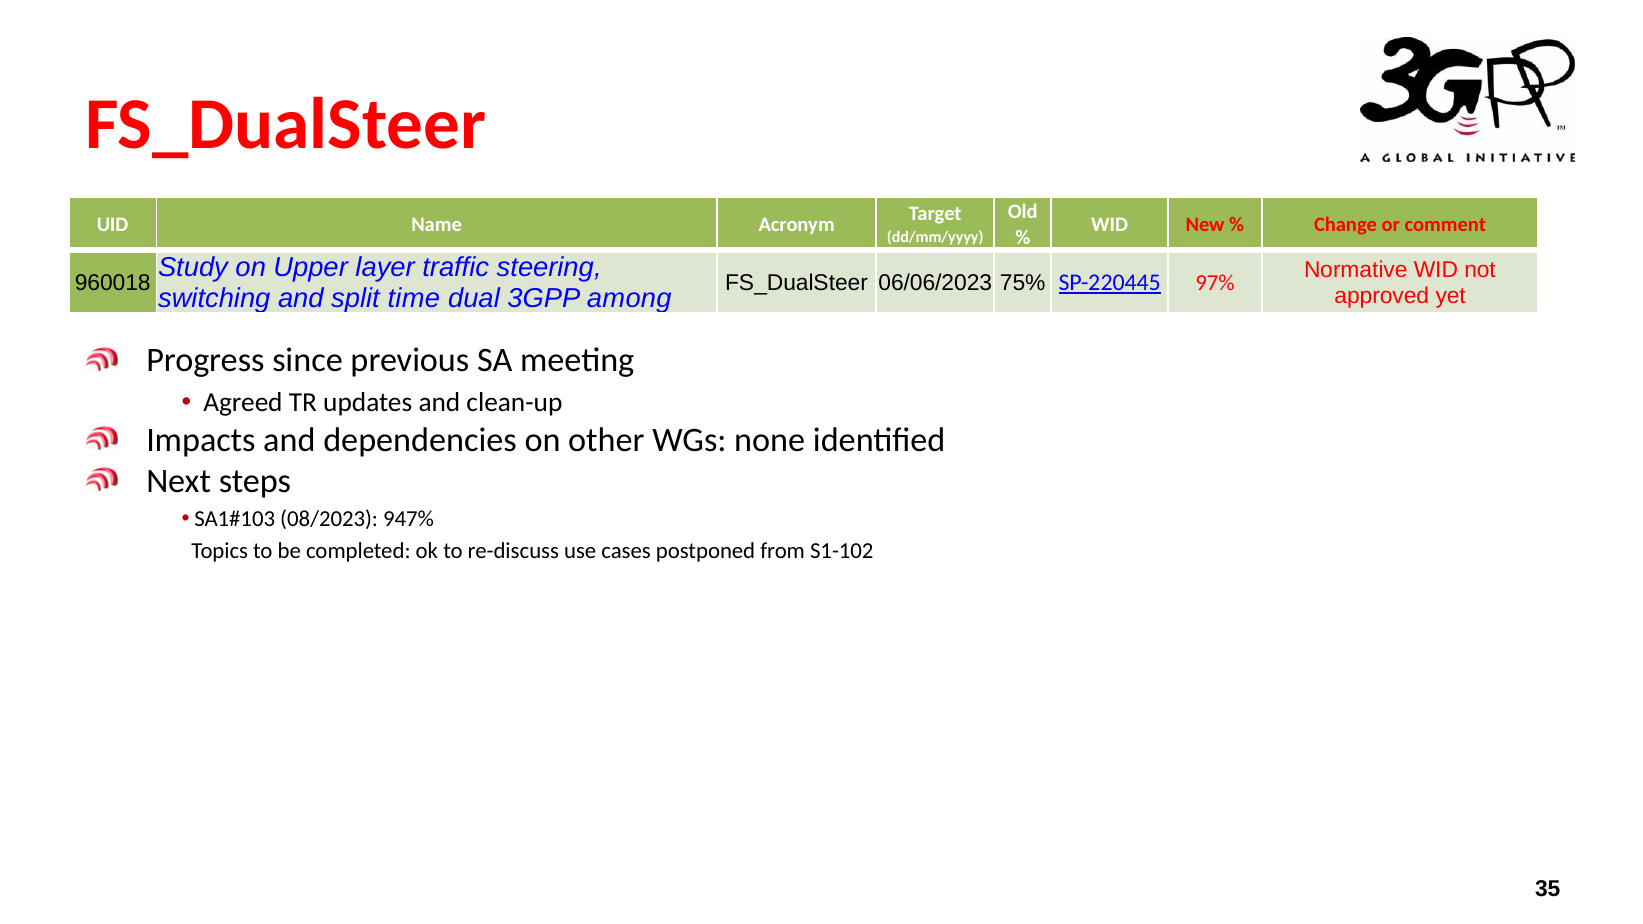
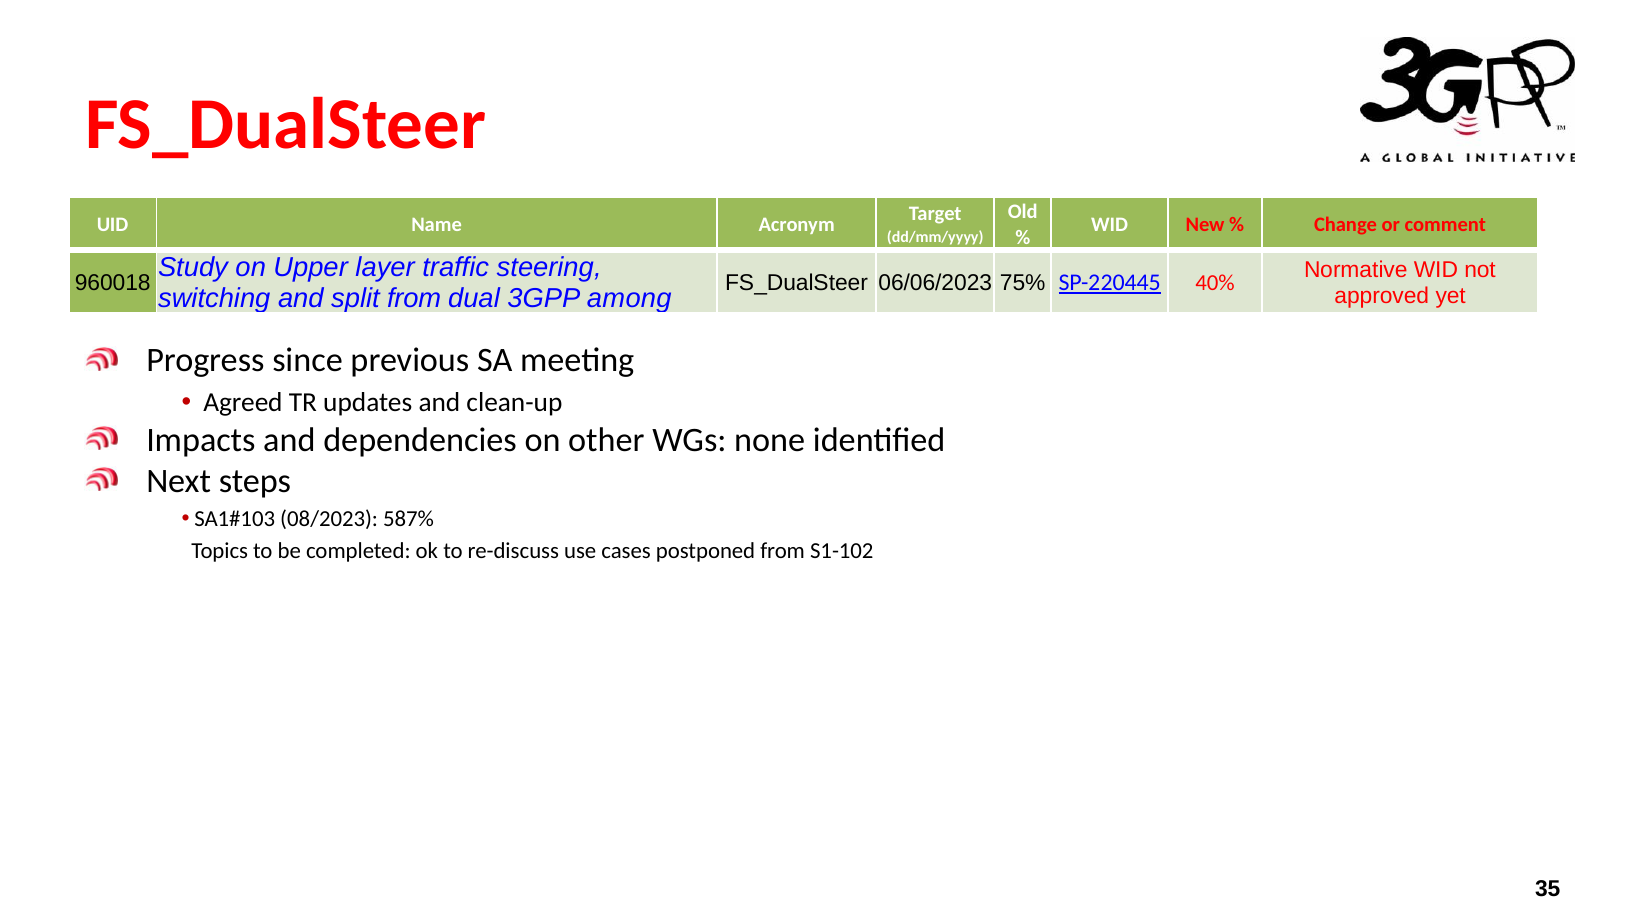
97%: 97% -> 40%
split time: time -> from
947%: 947% -> 587%
